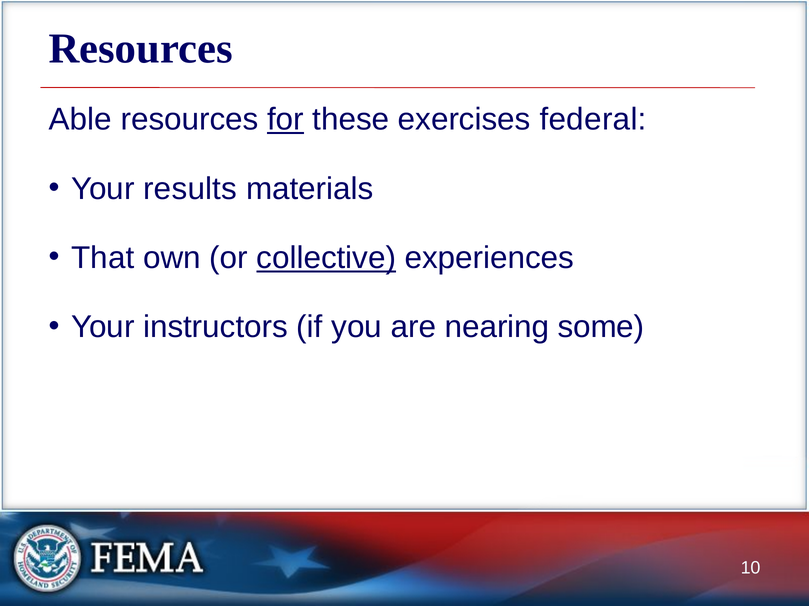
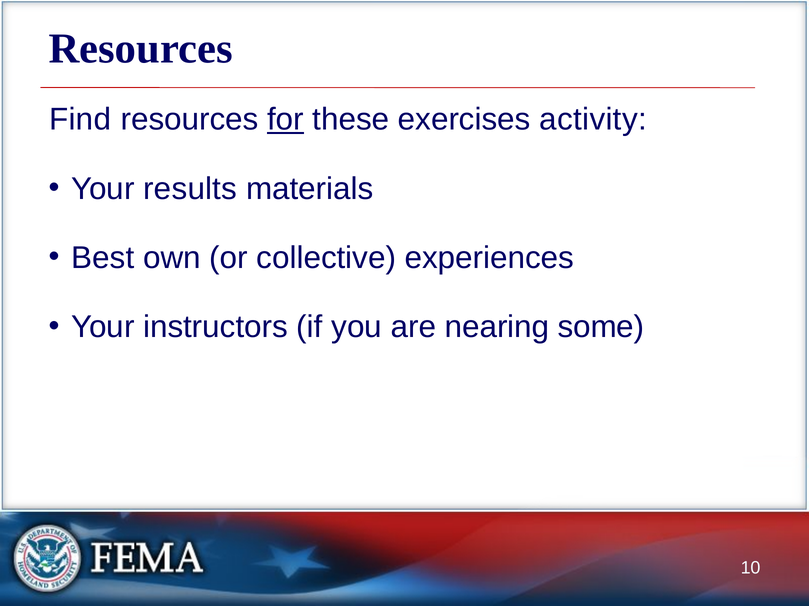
Able: Able -> Find
federal: federal -> activity
That: That -> Best
collective underline: present -> none
